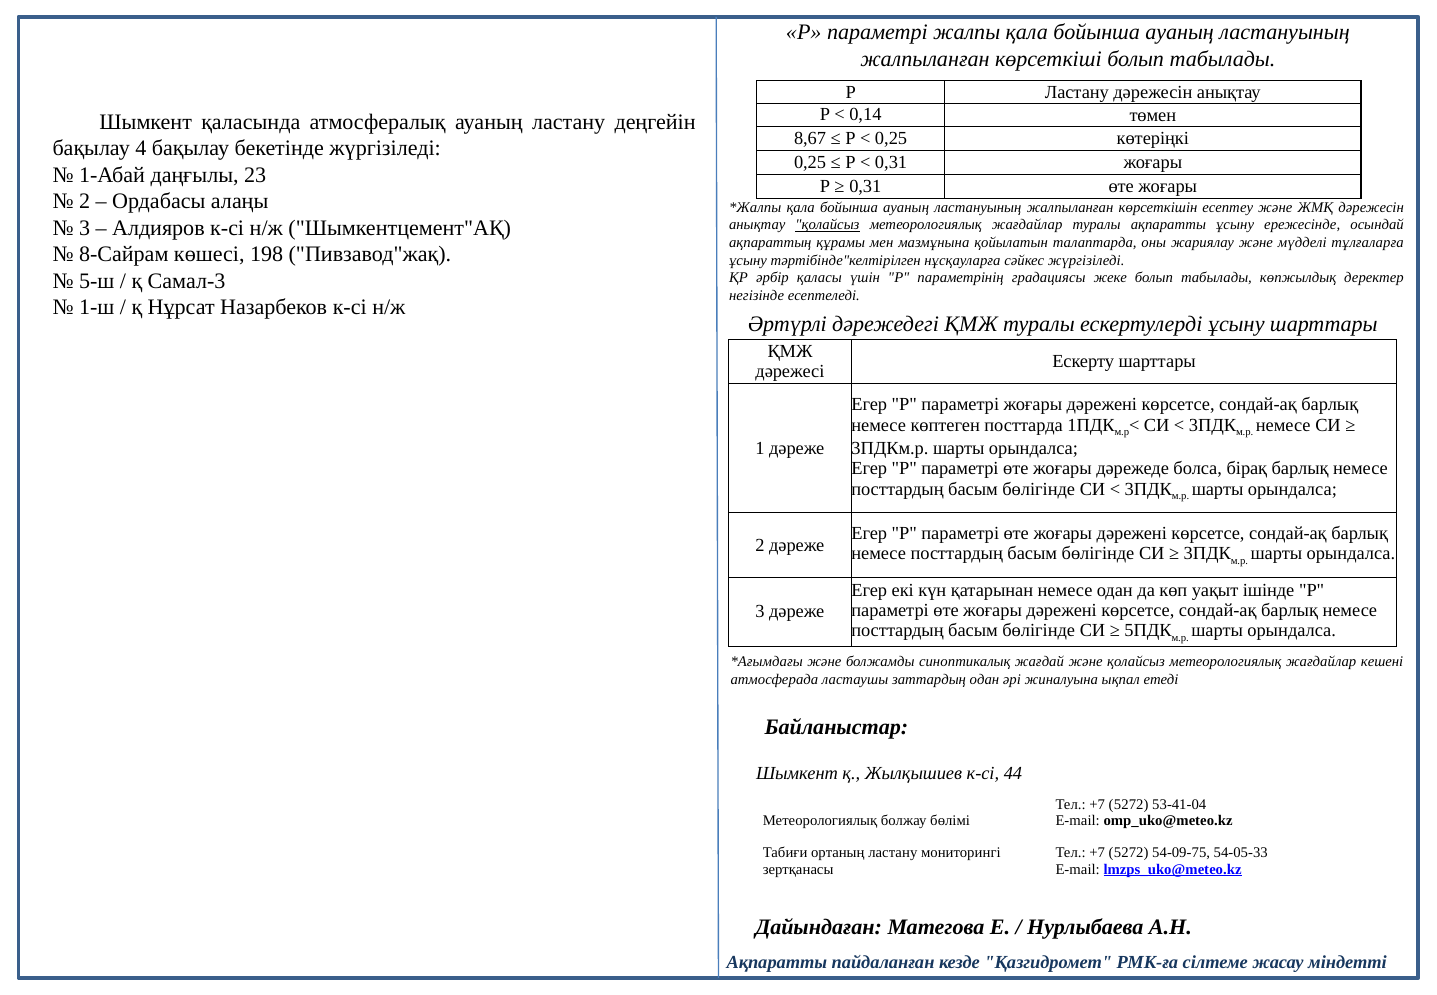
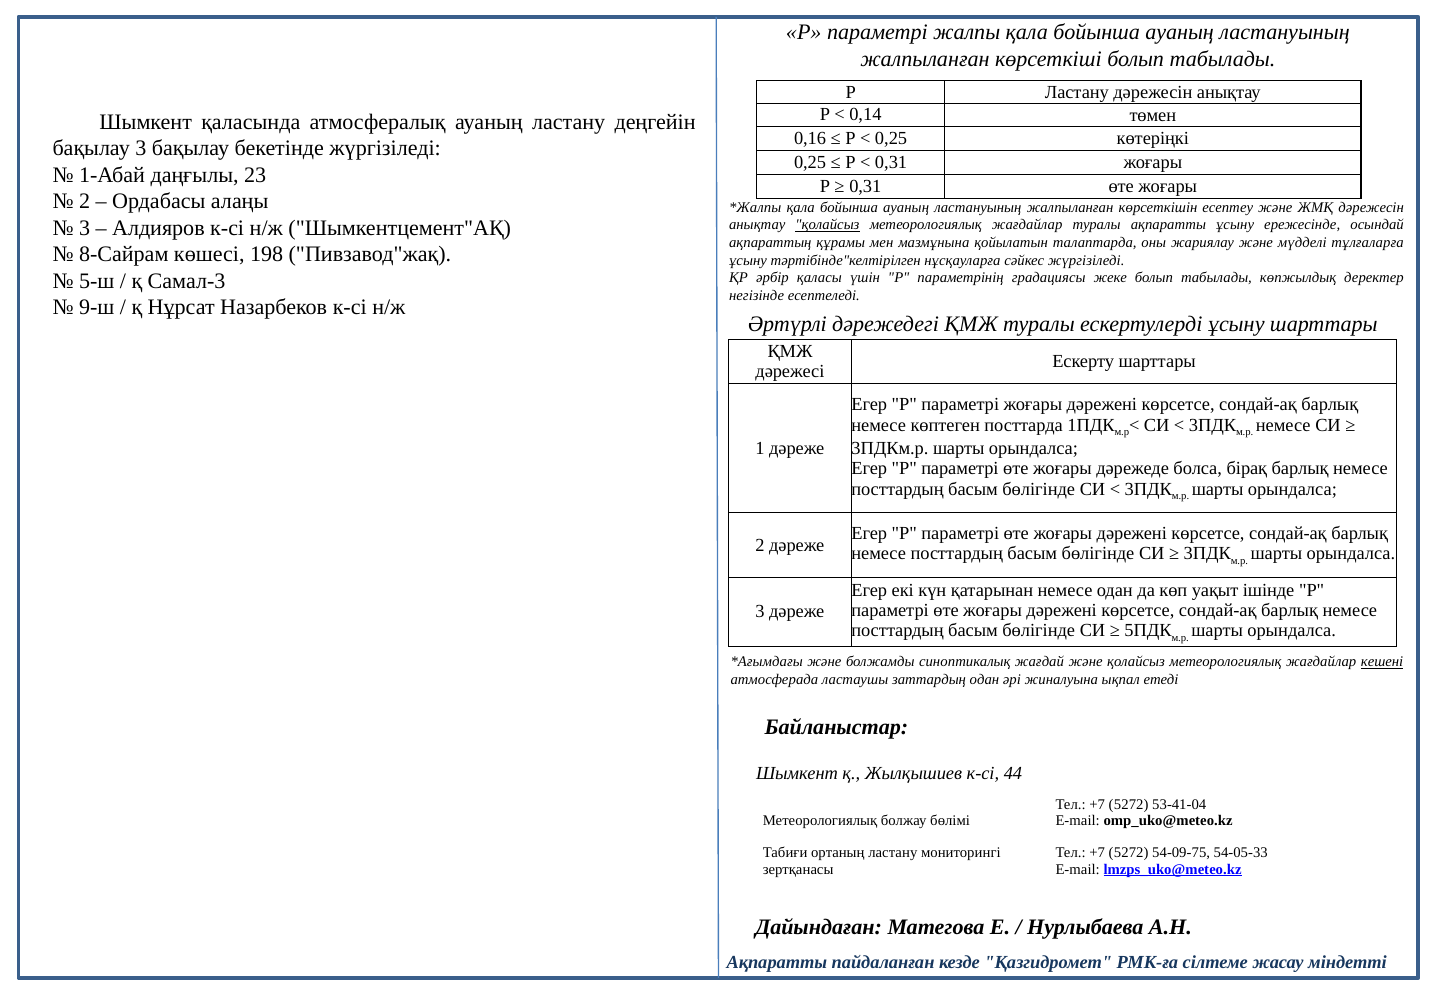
8,67: 8,67 -> 0,16
бақылау 4: 4 -> 3
1-ш: 1-ш -> 9-ш
кешені underline: none -> present
